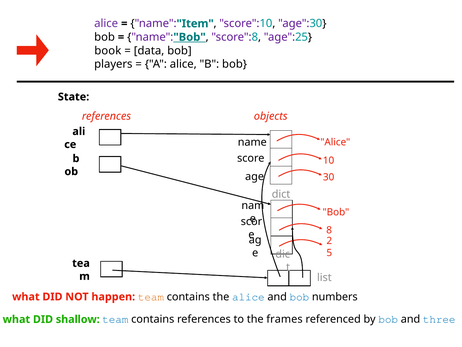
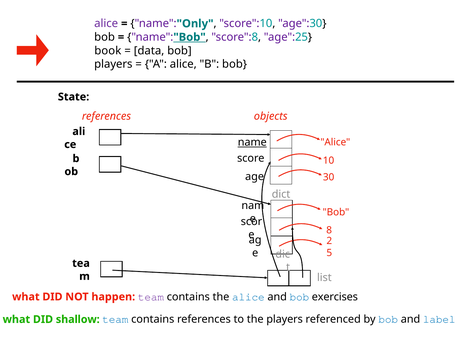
Item: Item -> Only
name at (252, 142) underline: none -> present
team at (151, 296) colour: orange -> purple
numbers: numbers -> exercises
the frames: frames -> players
three: three -> label
